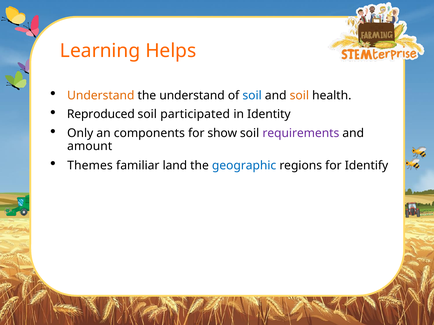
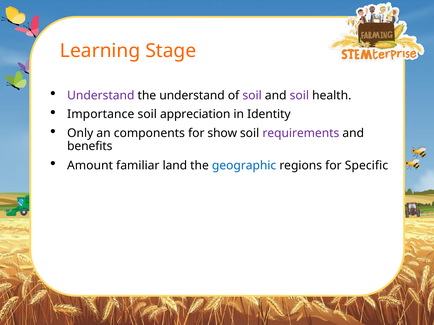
Helps: Helps -> Stage
Understand at (101, 96) colour: orange -> purple
soil at (252, 96) colour: blue -> purple
soil at (299, 96) colour: orange -> purple
Reproduced: Reproduced -> Importance
participated: participated -> appreciation
amount: amount -> benefits
Themes: Themes -> Amount
Identify: Identify -> Specific
